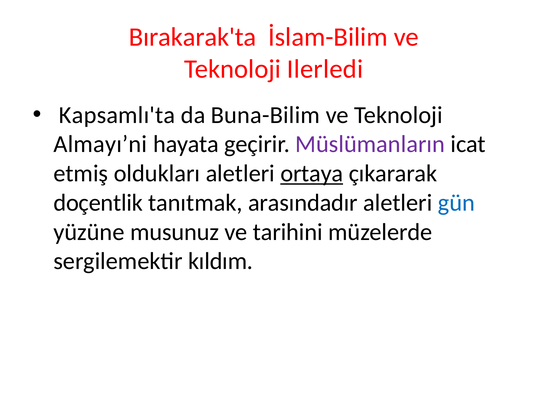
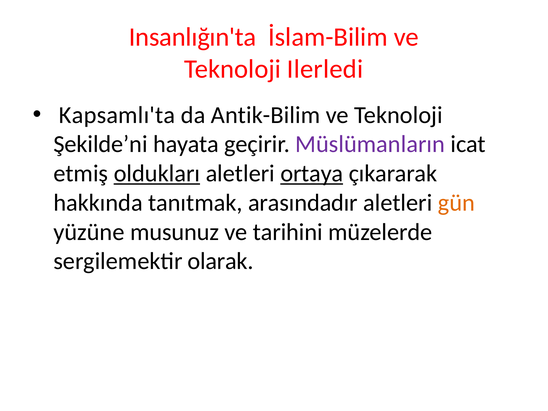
Bırakarak'ta: Bırakarak'ta -> Insanlığın'ta
Buna-Bilim: Buna-Bilim -> Antik-Bilim
Almayı’ni: Almayı’ni -> Şekilde’ni
oldukları underline: none -> present
doçentlik: doçentlik -> hakkında
gün colour: blue -> orange
kıldım: kıldım -> olarak
